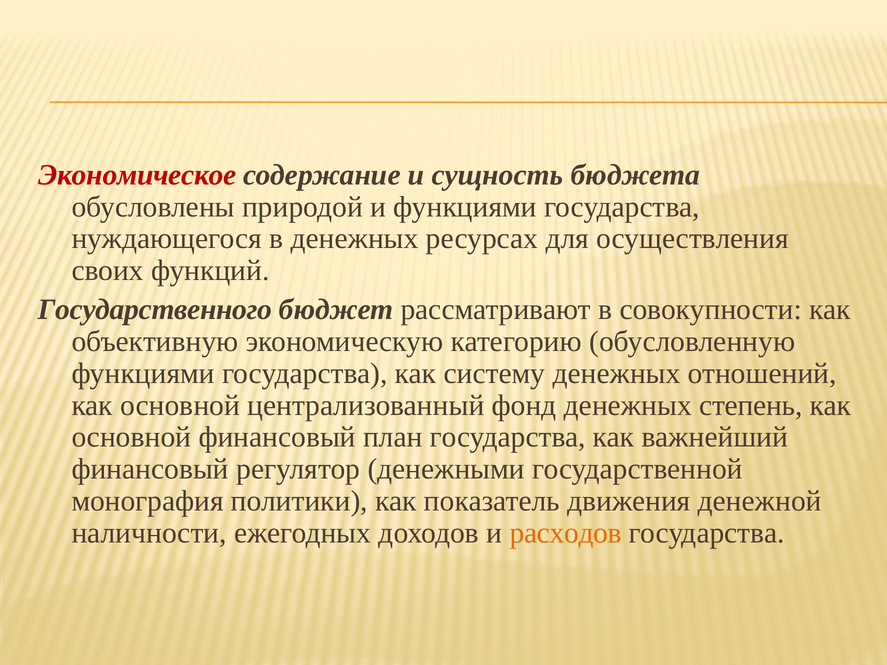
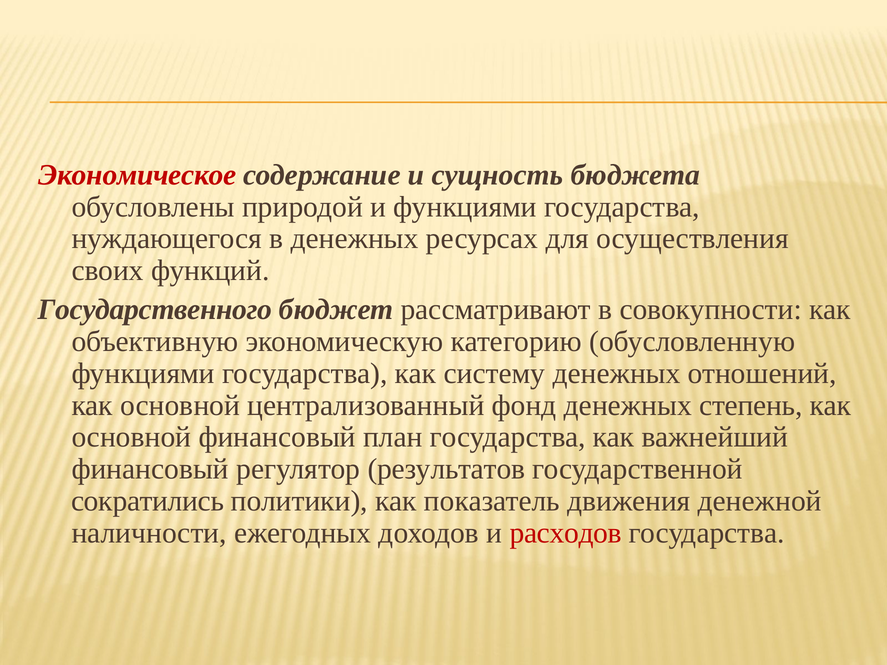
денежными: денежными -> результатов
монография: монография -> сократились
расходов colour: orange -> red
